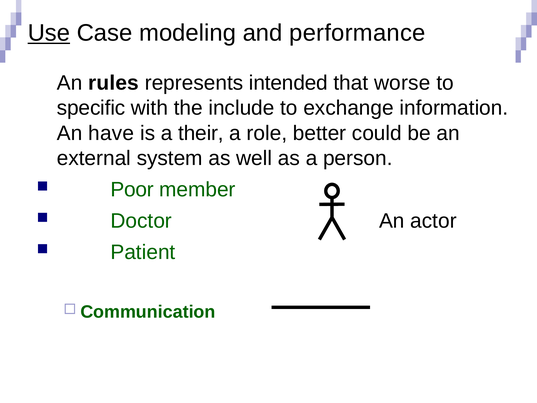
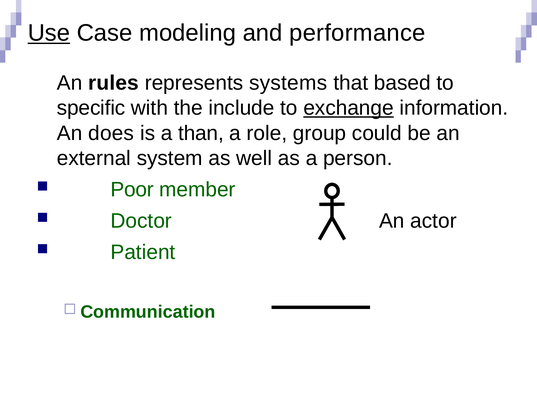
intended: intended -> systems
worse: worse -> based
exchange underline: none -> present
have: have -> does
their: their -> than
better: better -> group
